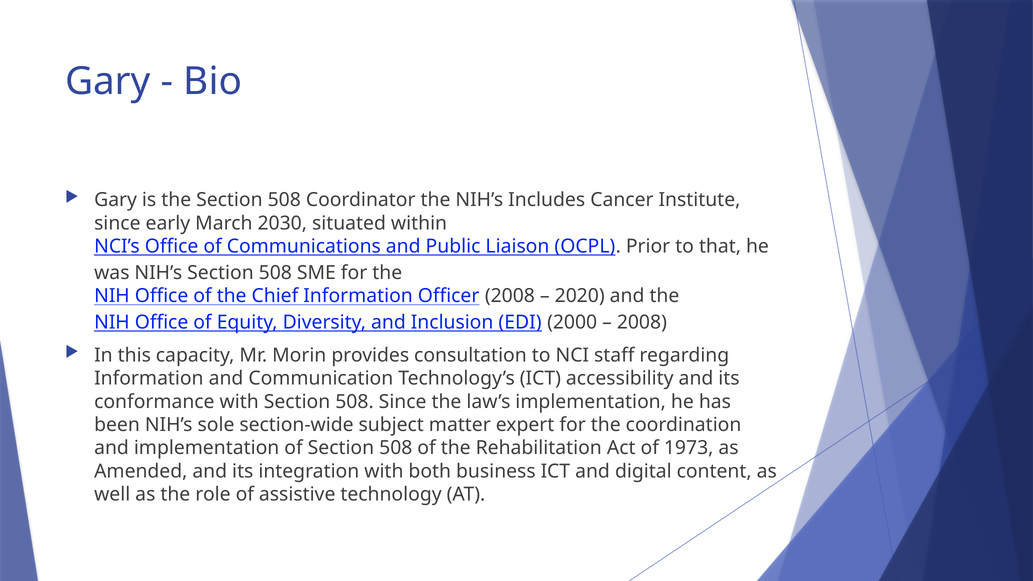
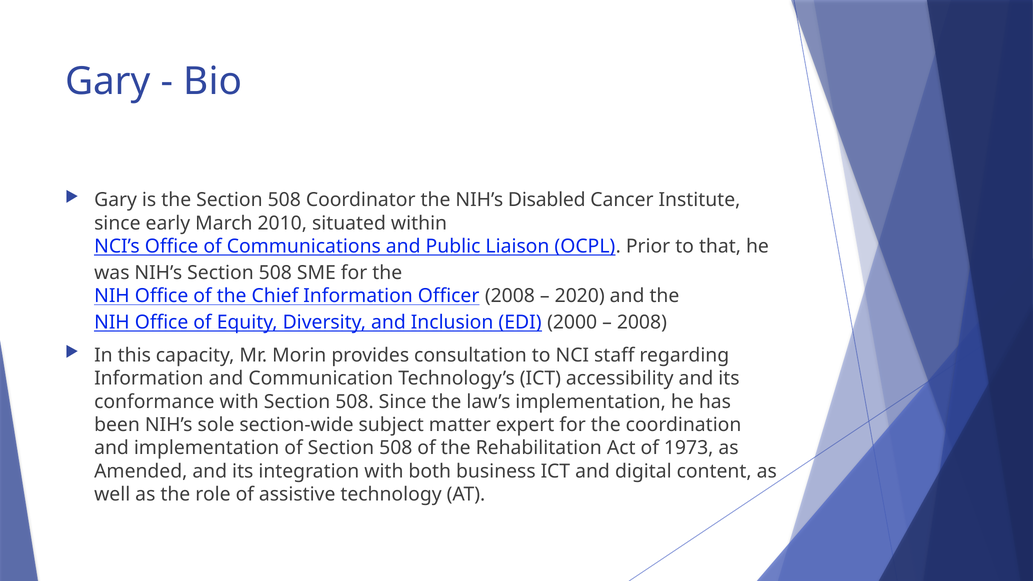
Includes: Includes -> Disabled
2030: 2030 -> 2010
